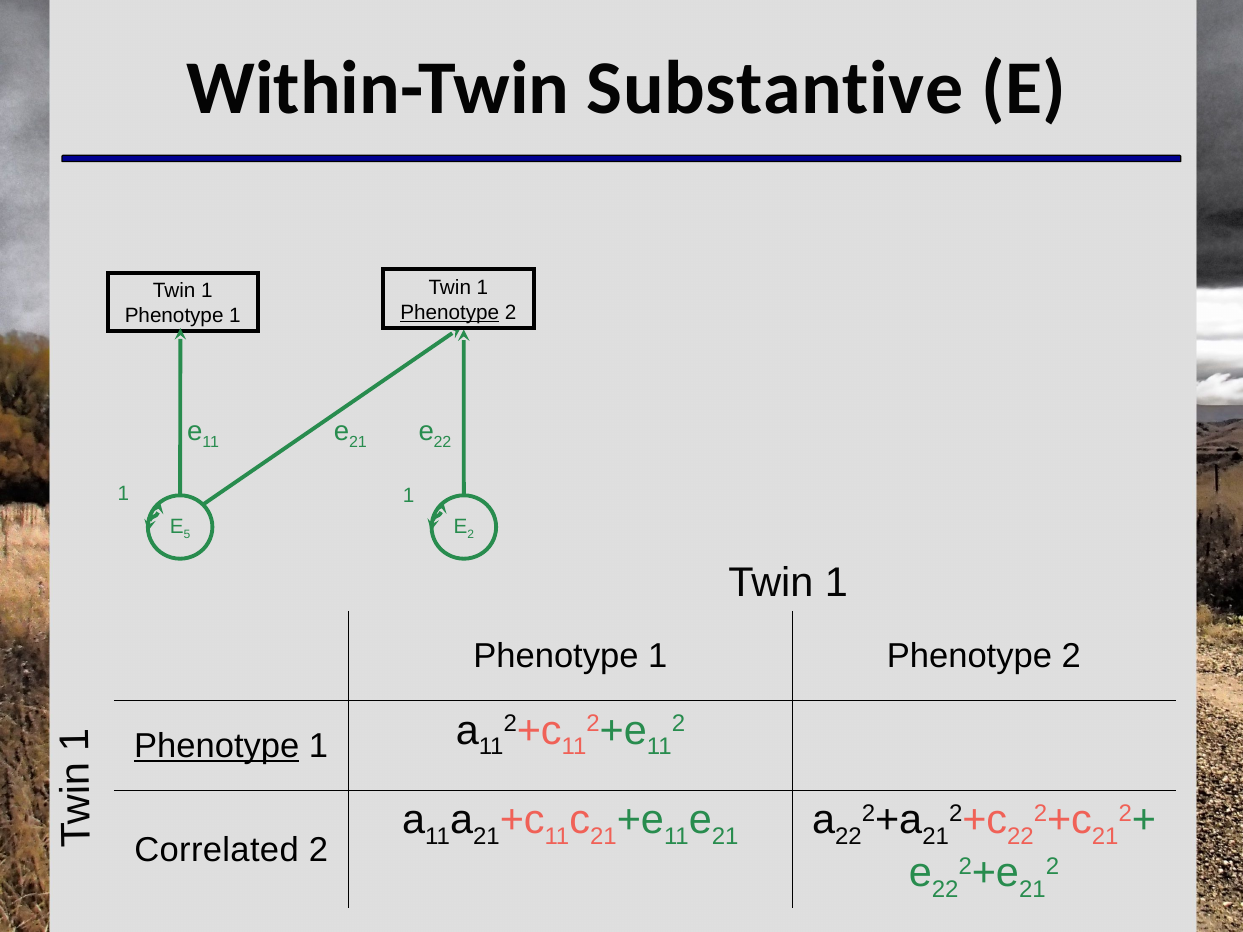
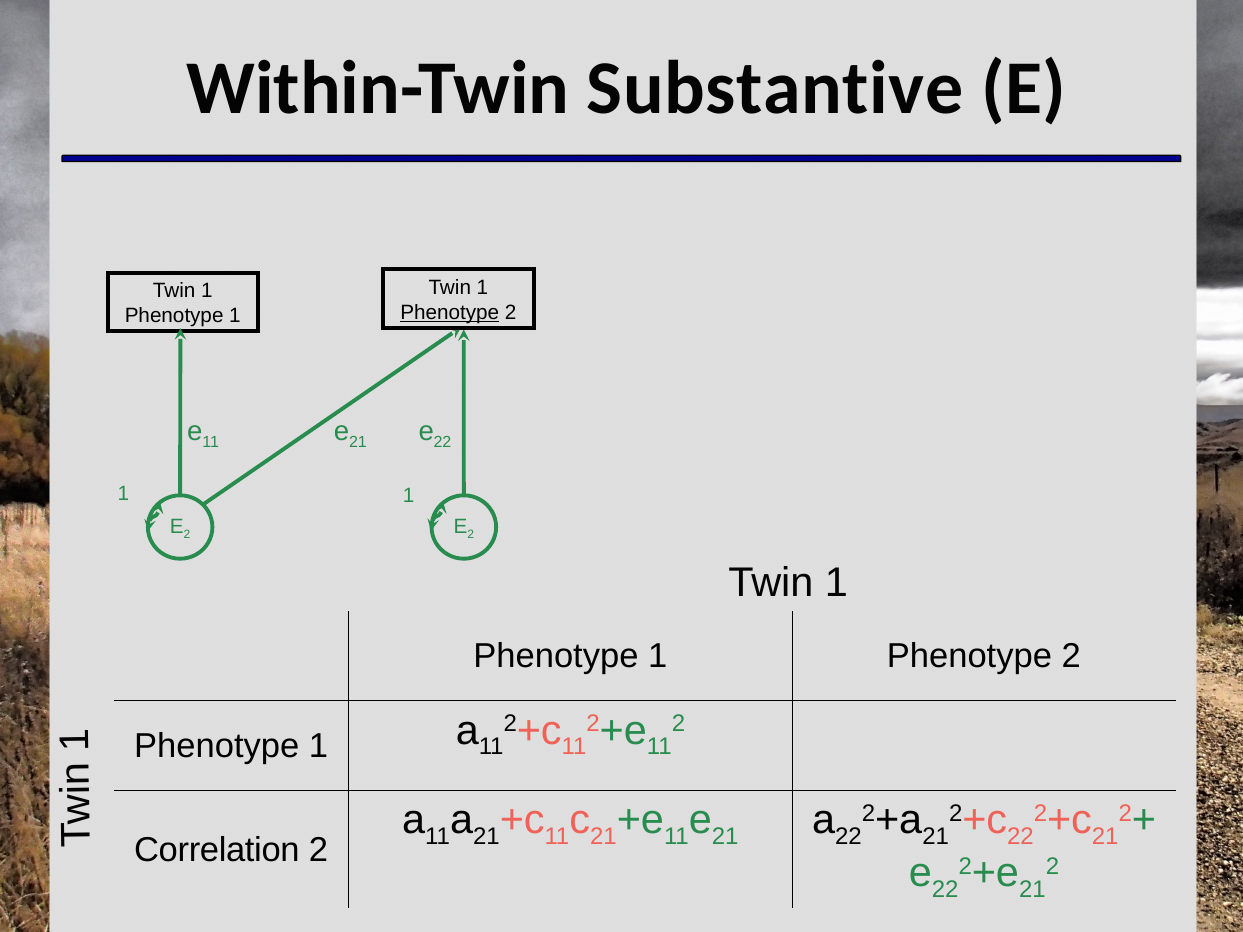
5 at (187, 535): 5 -> 2
Phenotype at (217, 746) underline: present -> none
Correlated: Correlated -> Correlation
